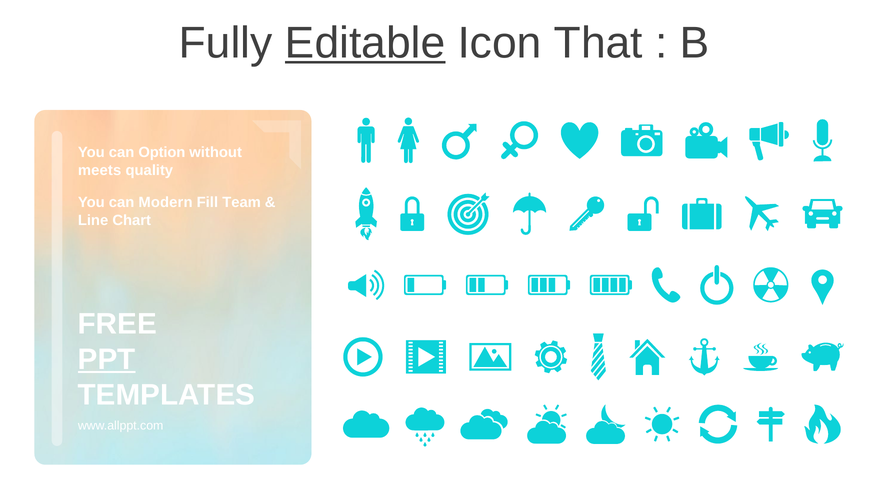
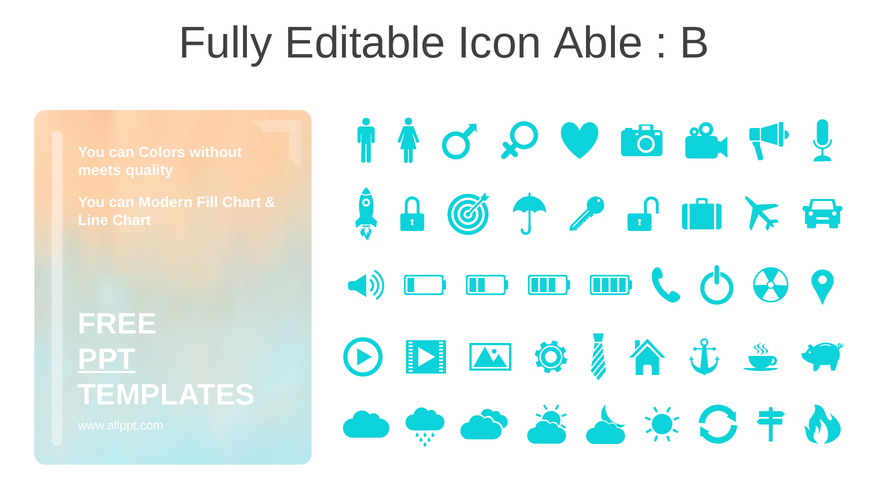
Editable underline: present -> none
That: That -> Able
Option: Option -> Colors
Fill Team: Team -> Chart
